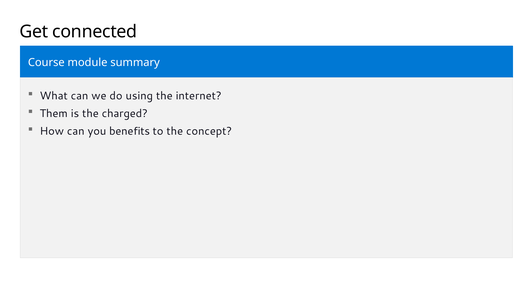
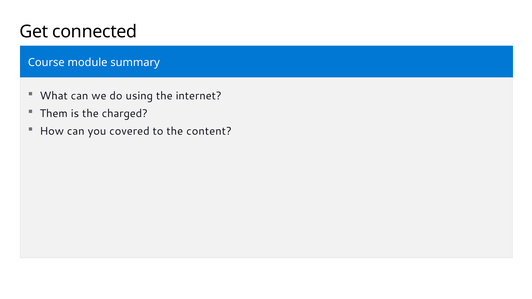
benefits: benefits -> covered
concept: concept -> content
